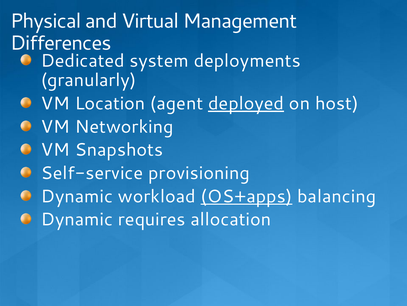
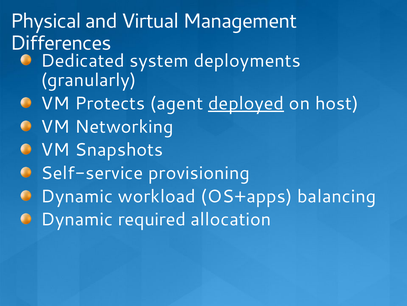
Location: Location -> Protects
OS+apps underline: present -> none
requires: requires -> required
